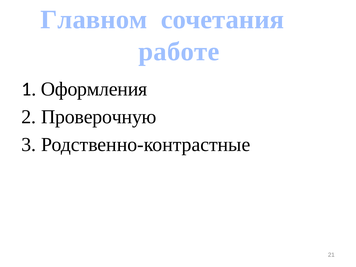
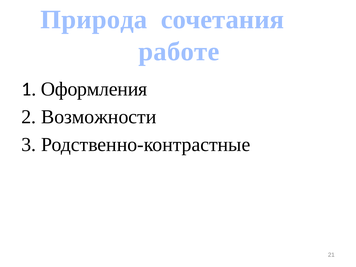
Главном: Главном -> Природа
Проверочную: Проверочную -> Возможности
